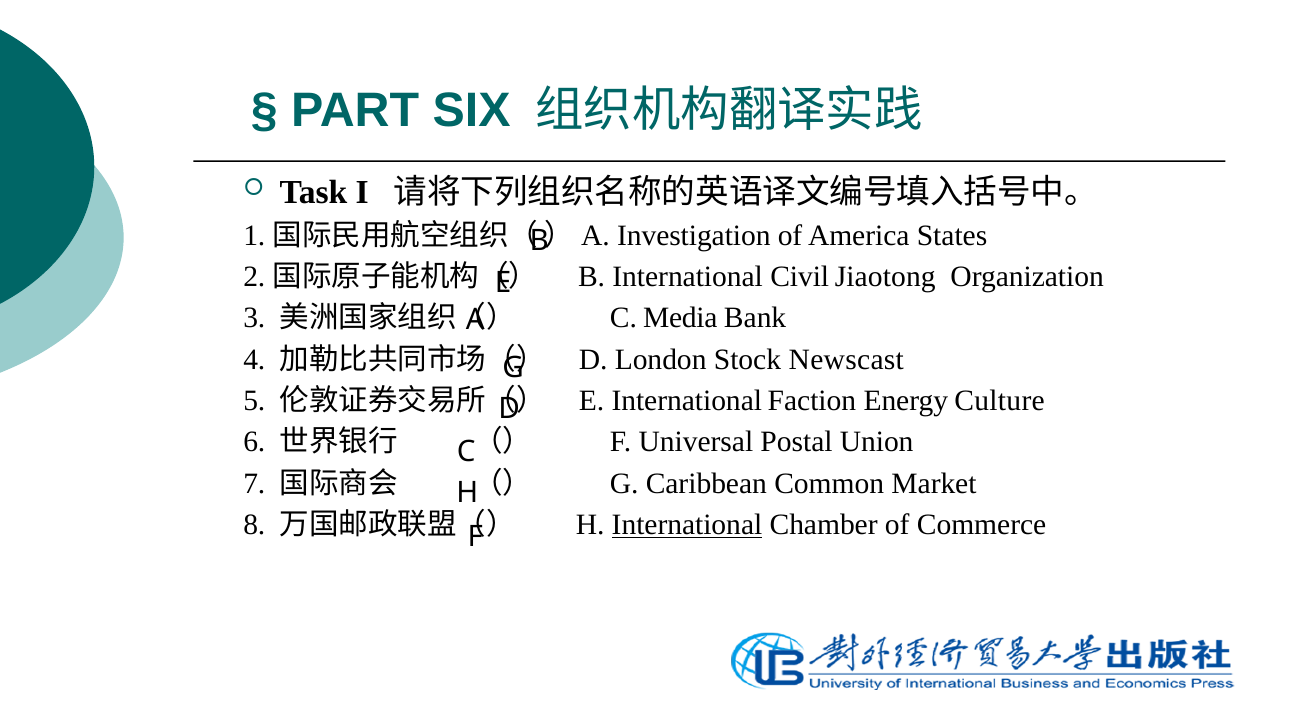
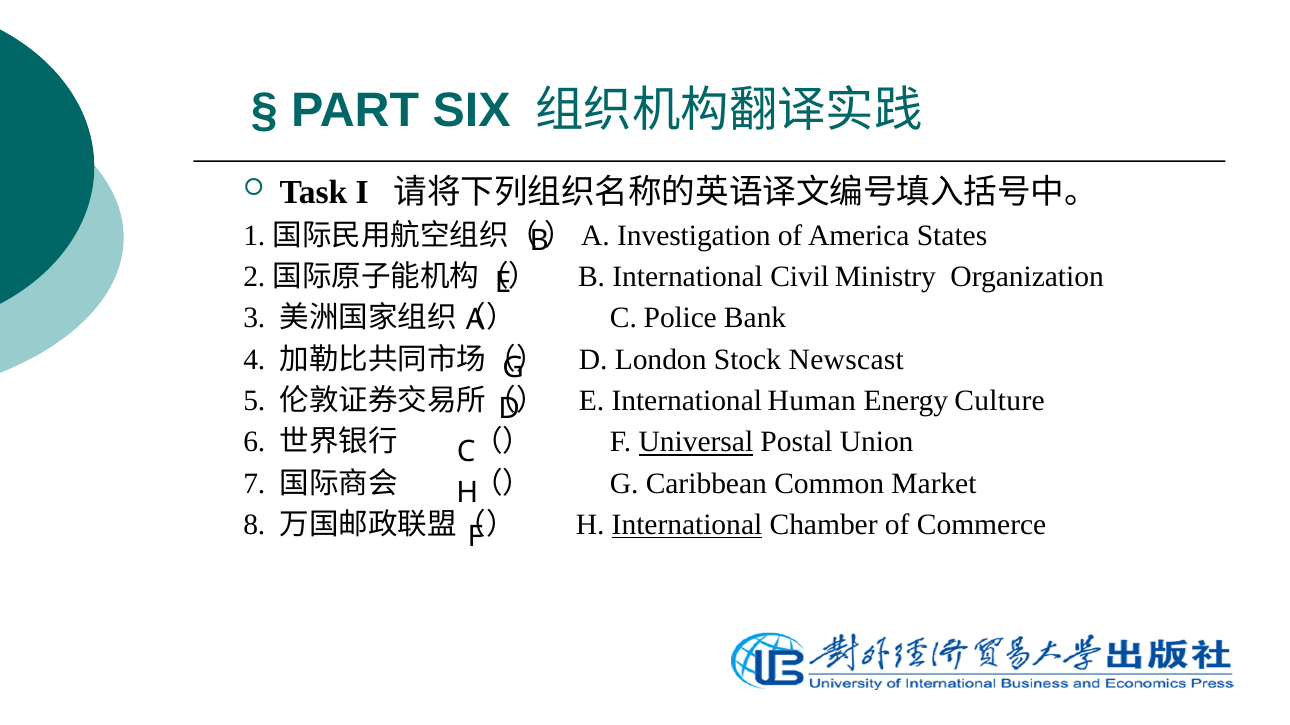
Jiaotong: Jiaotong -> Ministry
Media: Media -> Police
Faction: Faction -> Human
Universal underline: none -> present
